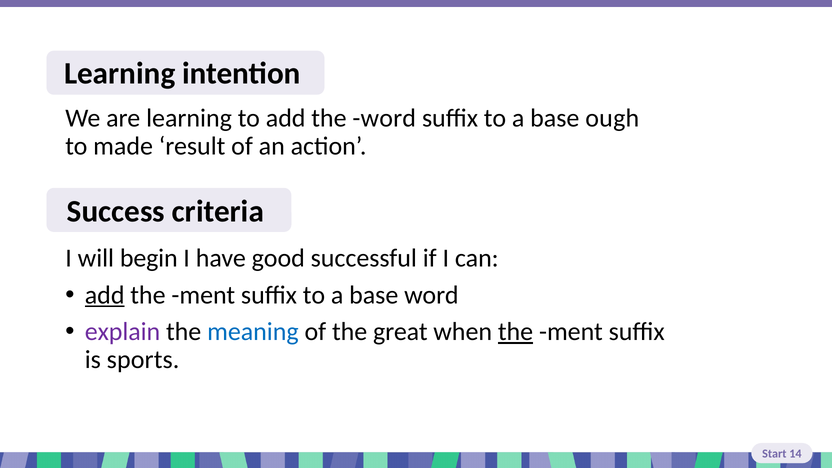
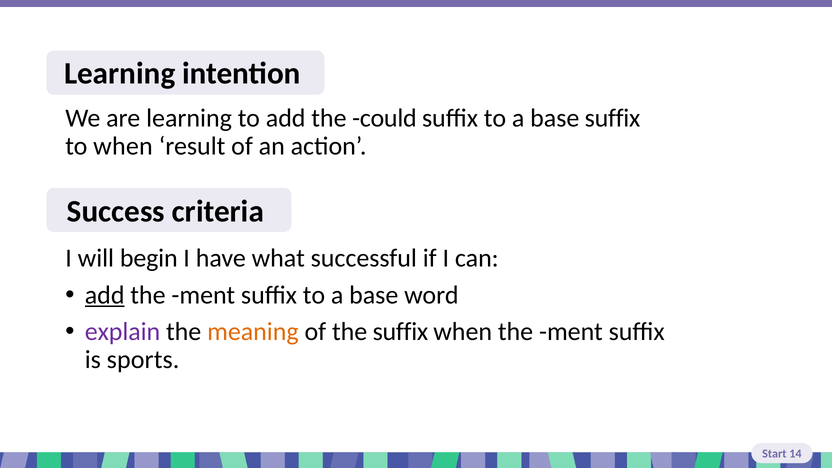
the word: word -> could
base ough: ough -> suffix
to made: made -> when
good: good -> what
meaning colour: blue -> orange
the great: great -> suffix
the at (516, 332) underline: present -> none
